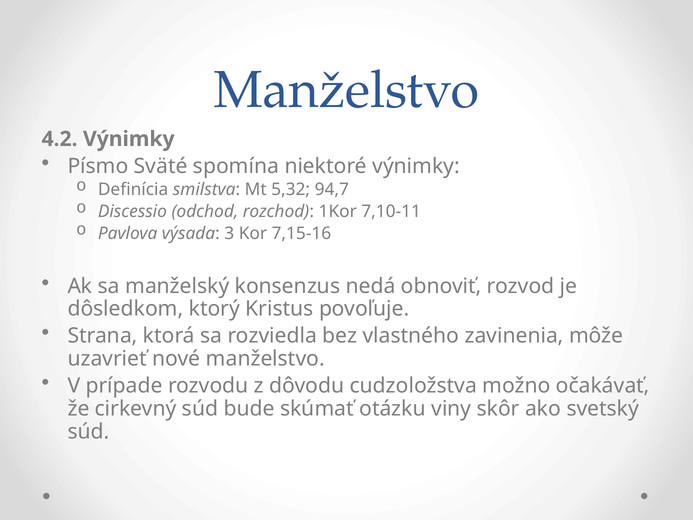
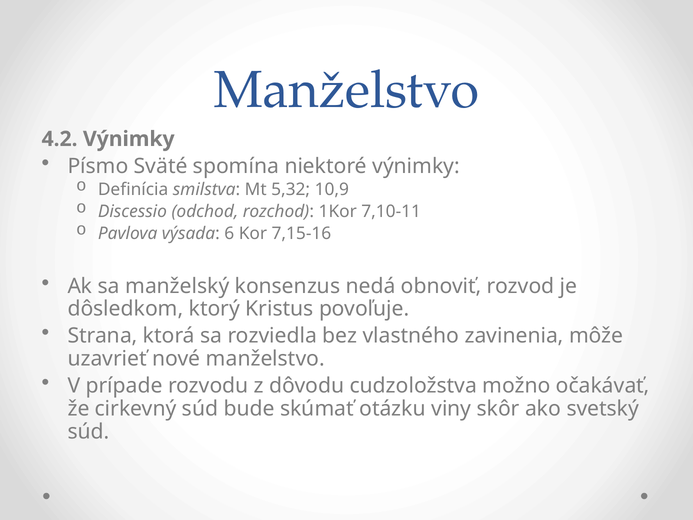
94,7: 94,7 -> 10,9
3: 3 -> 6
